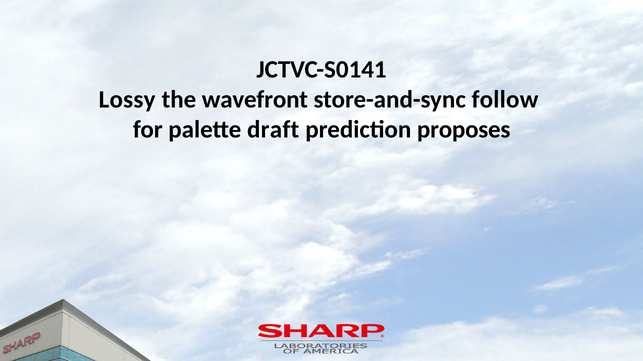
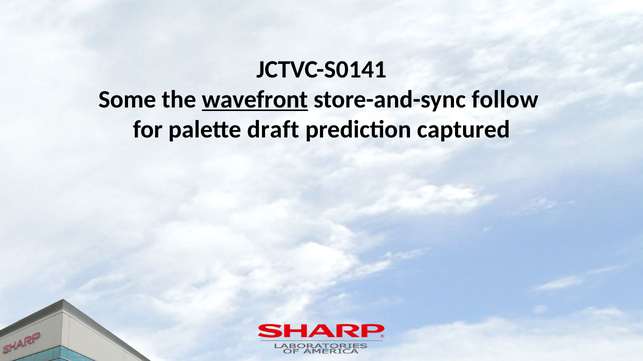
Lossy: Lossy -> Some
wavefront underline: none -> present
proposes: proposes -> captured
